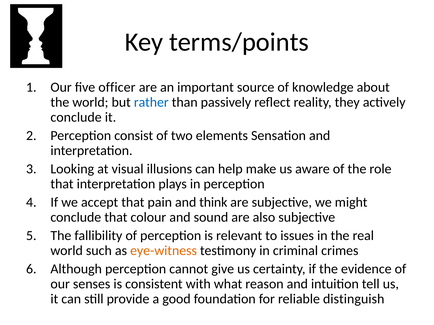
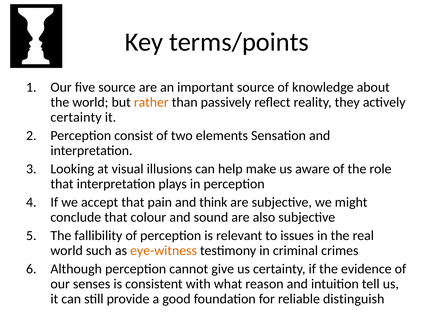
five officer: officer -> source
rather colour: blue -> orange
conclude at (76, 117): conclude -> certainty
